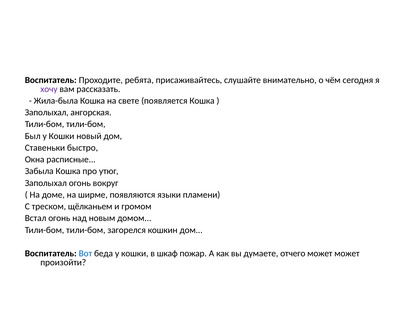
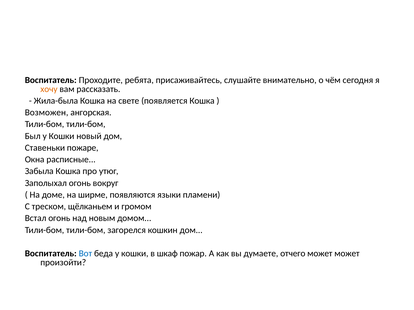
хочу colour: purple -> orange
Заполыхал at (47, 113): Заполыхал -> Возможен
быстро: быстро -> пожаре
